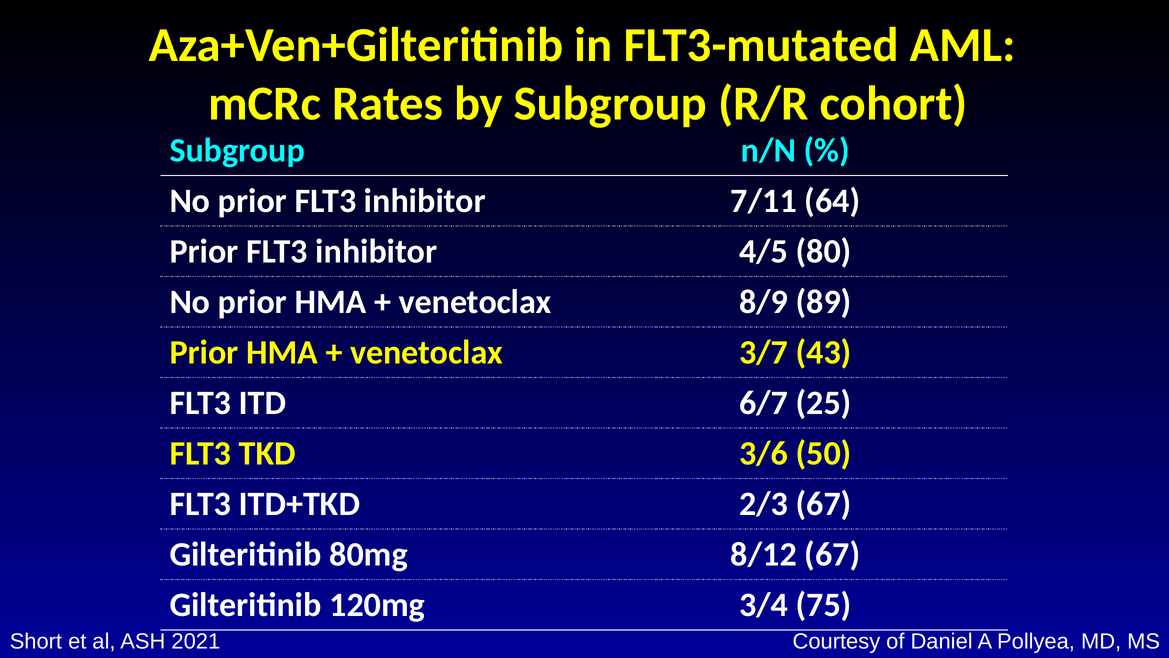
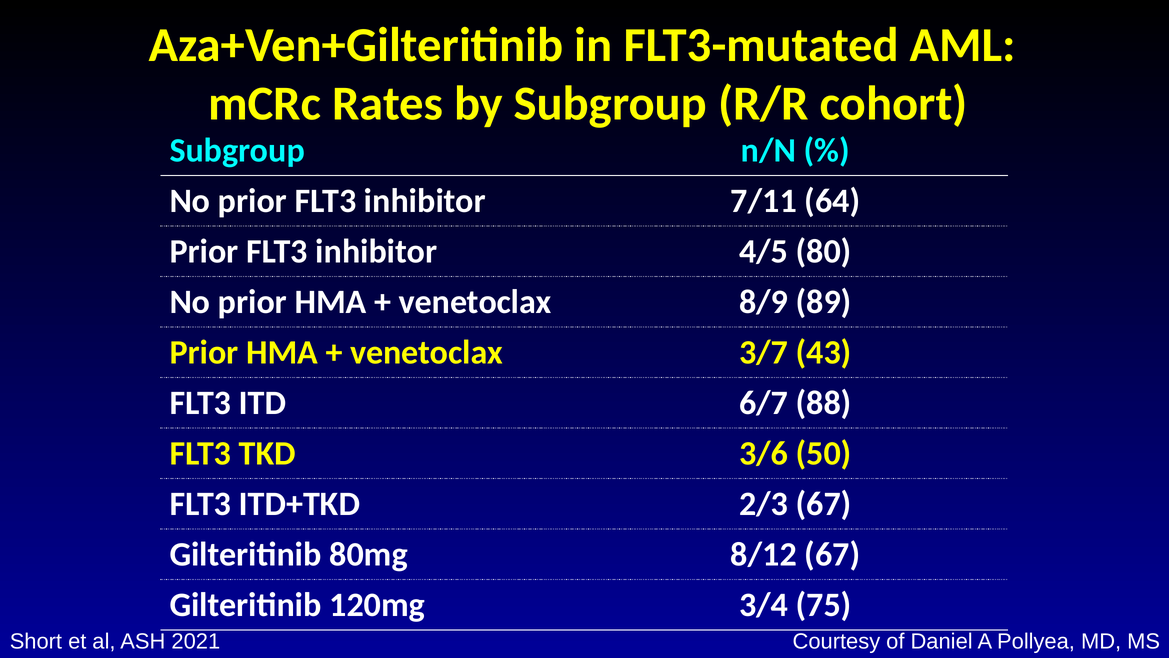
25: 25 -> 88
